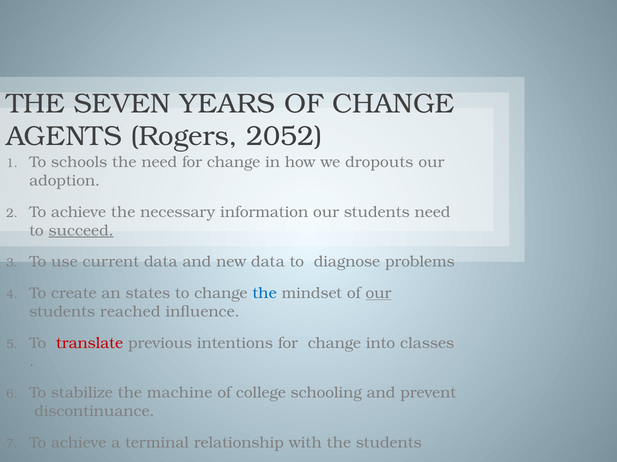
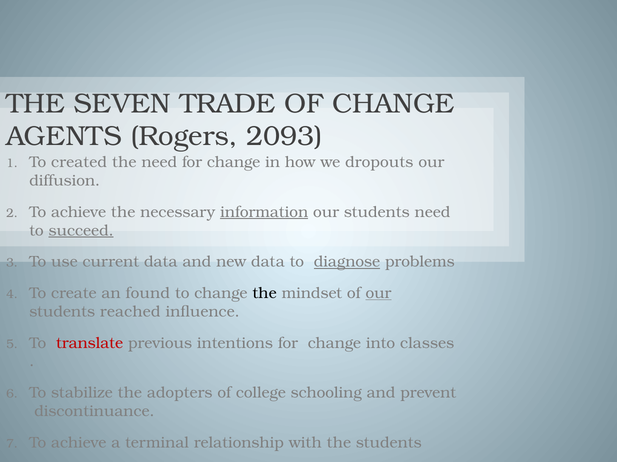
YEARS: YEARS -> TRADE
2052: 2052 -> 2093
schools: schools -> created
adoption: adoption -> diffusion
information underline: none -> present
diagnose underline: none -> present
states: states -> found
the at (265, 294) colour: blue -> black
machine: machine -> adopters
